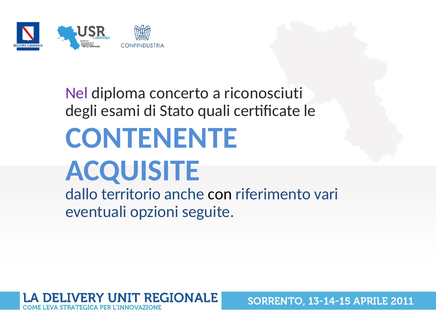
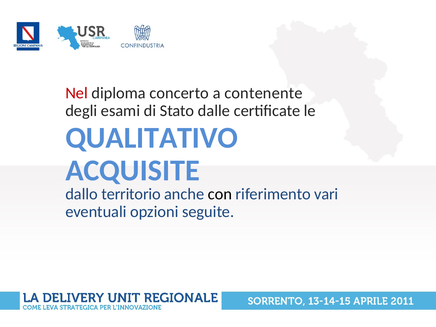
Nel colour: purple -> red
riconosciuti: riconosciuti -> contenente
quali: quali -> dalle
CONTENENTE: CONTENENTE -> QUALITATIVO
